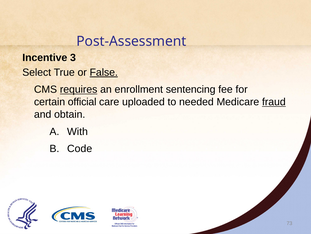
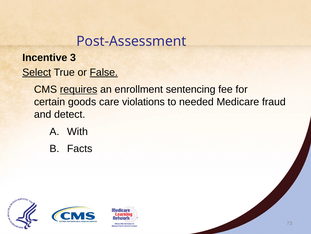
Select underline: none -> present
official: official -> goods
uploaded: uploaded -> violations
fraud underline: present -> none
obtain: obtain -> detect
Code: Code -> Facts
